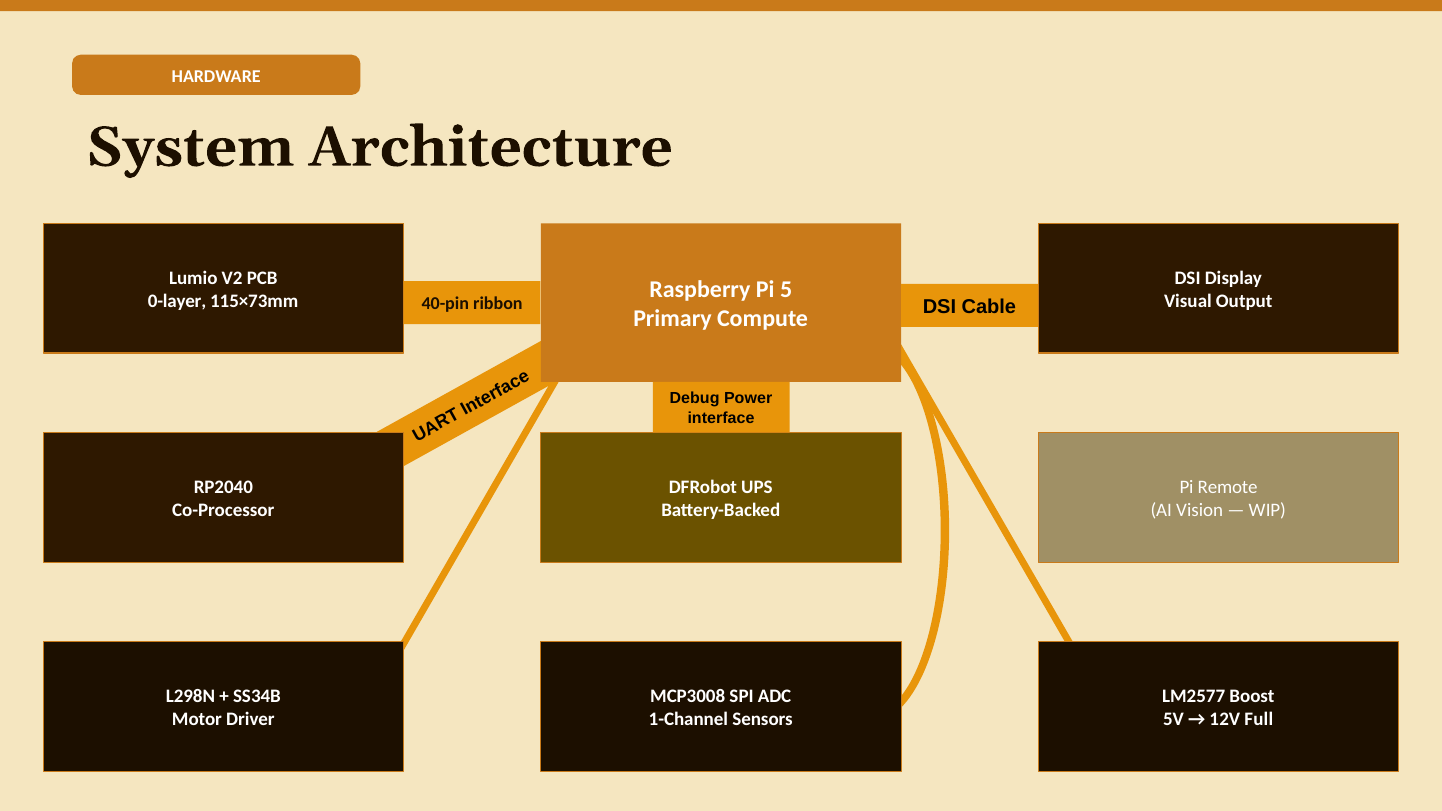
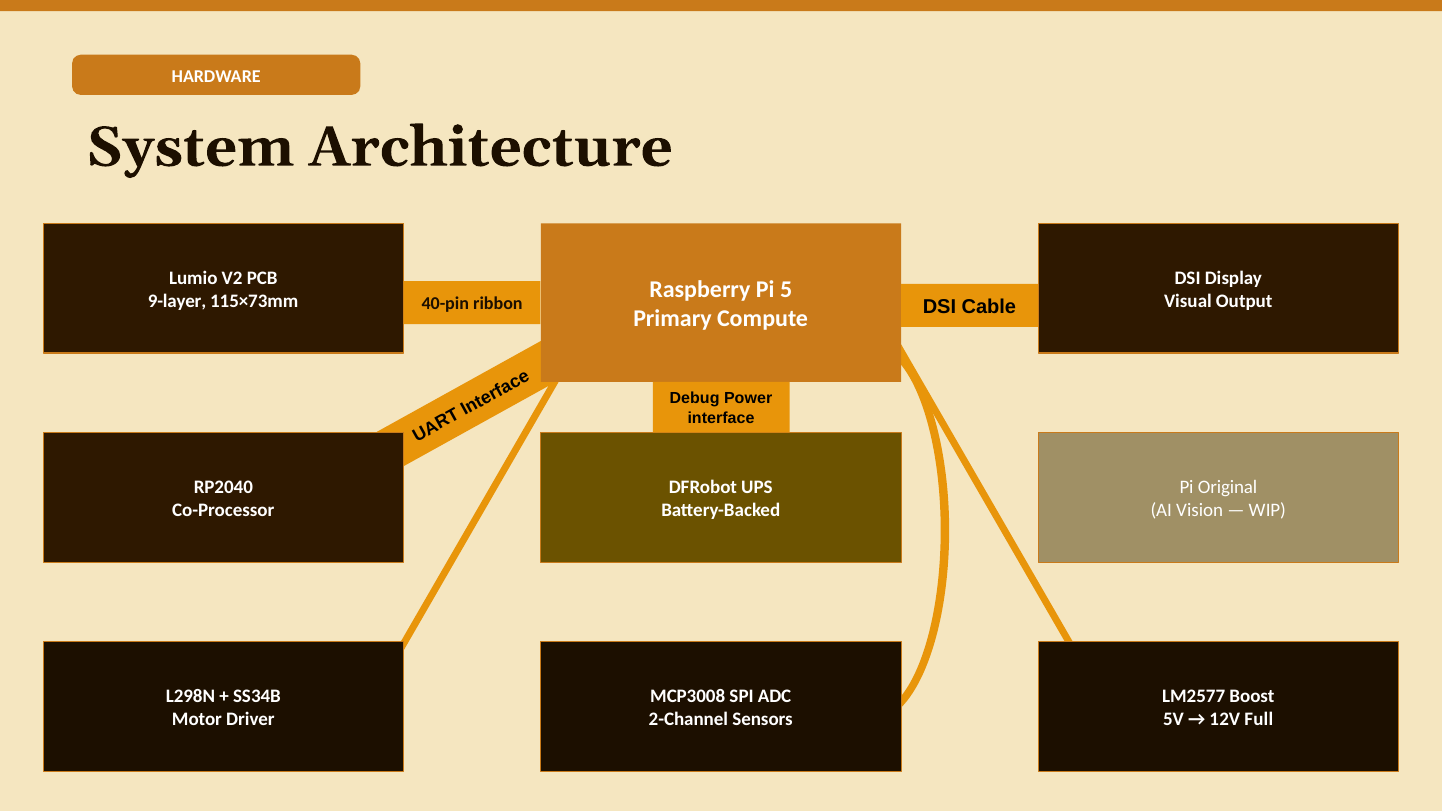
0-layer: 0-layer -> 9-layer
Remote: Remote -> Original
1-Channel: 1-Channel -> 2-Channel
